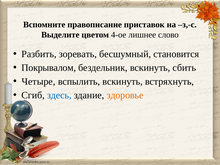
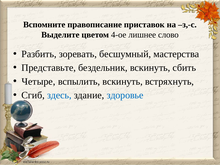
становится: становится -> мастерства
Покрывалом: Покрывалом -> Представьте
здоровье colour: orange -> blue
